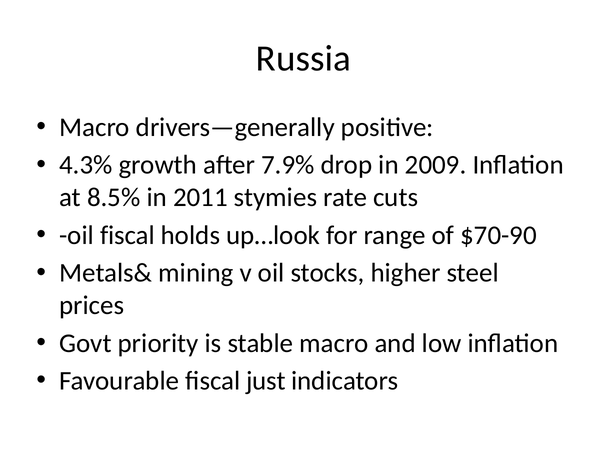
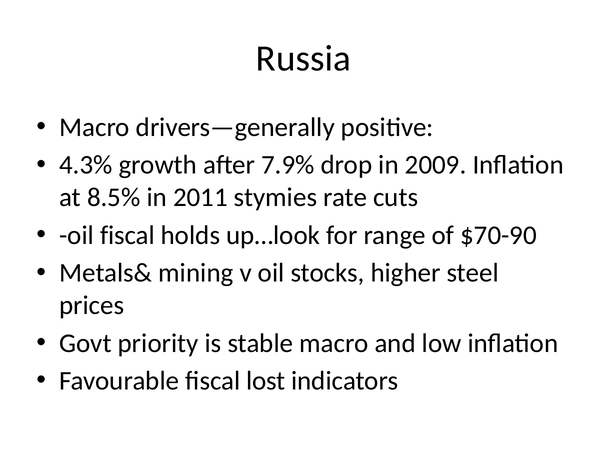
just: just -> lost
